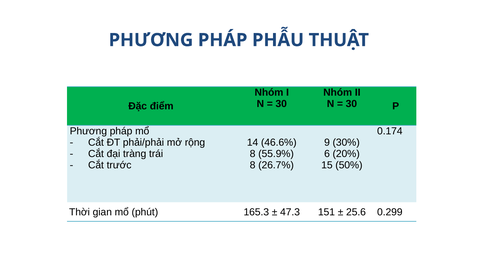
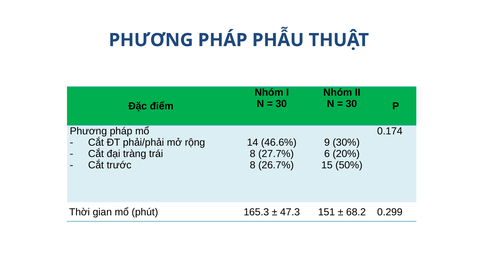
55.9%: 55.9% -> 27.7%
25.6: 25.6 -> 68.2
